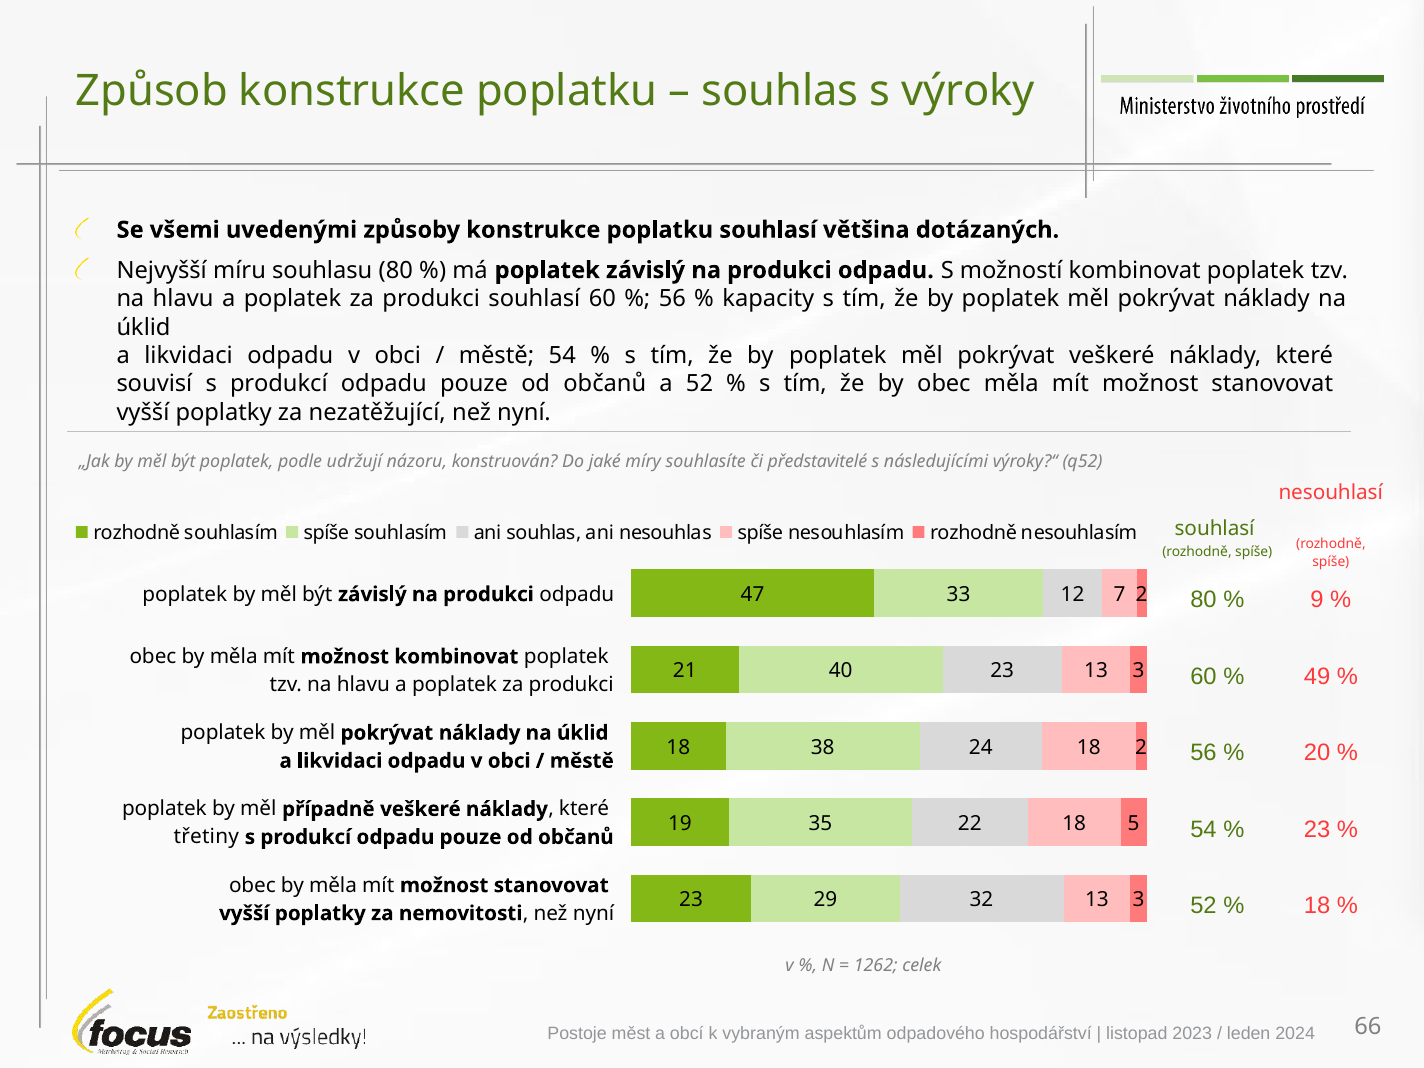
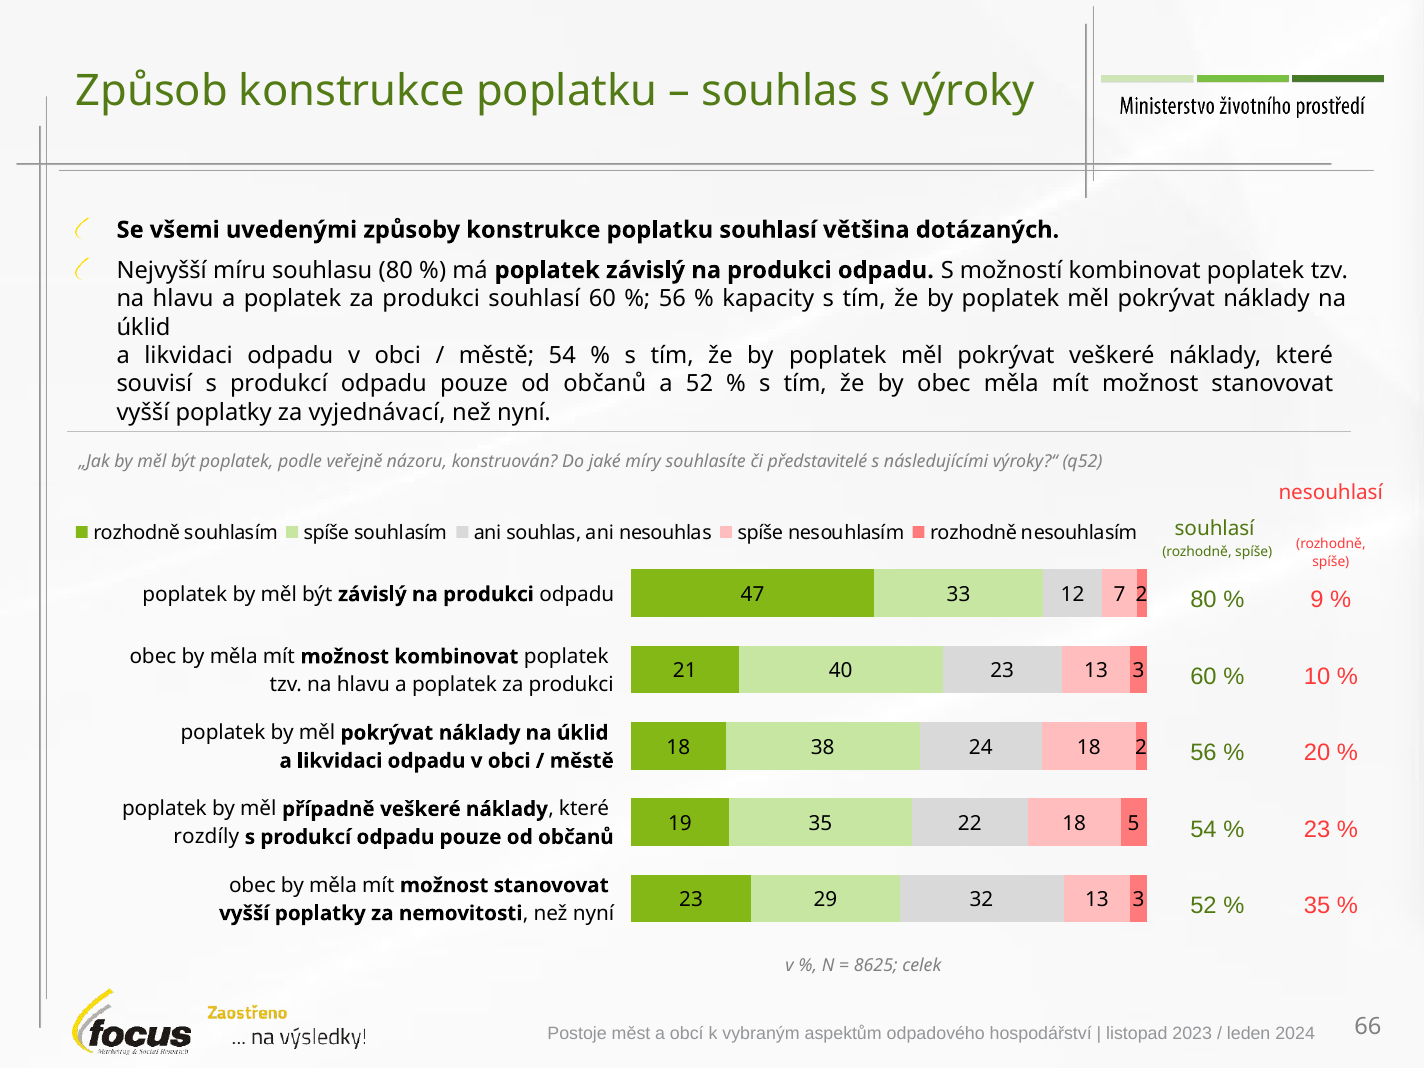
nezatěžující: nezatěžující -> vyjednávací
udržují: udržují -> veřejně
49: 49 -> 10
třetiny: třetiny -> rozdíly
18 at (1317, 906): 18 -> 35
1262: 1262 -> 8625
